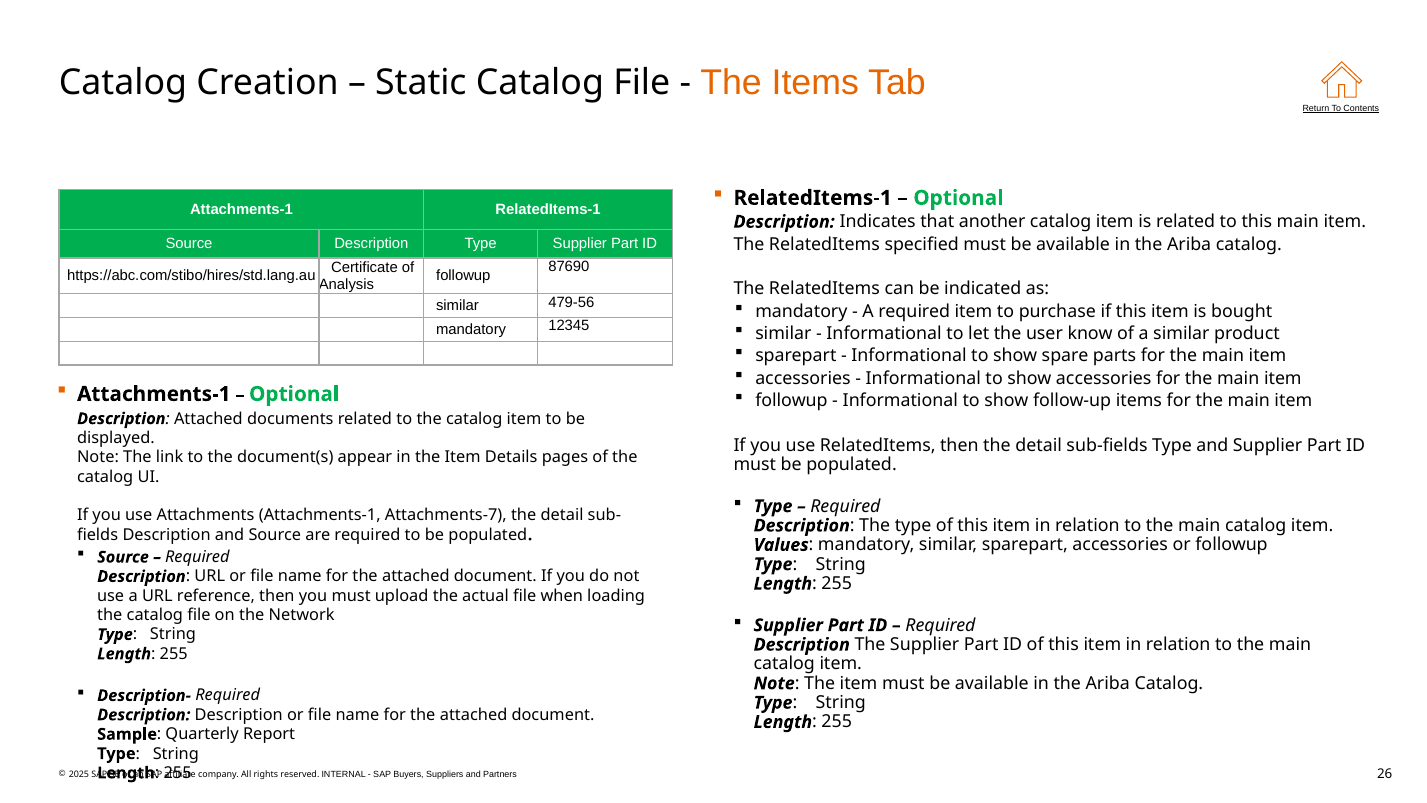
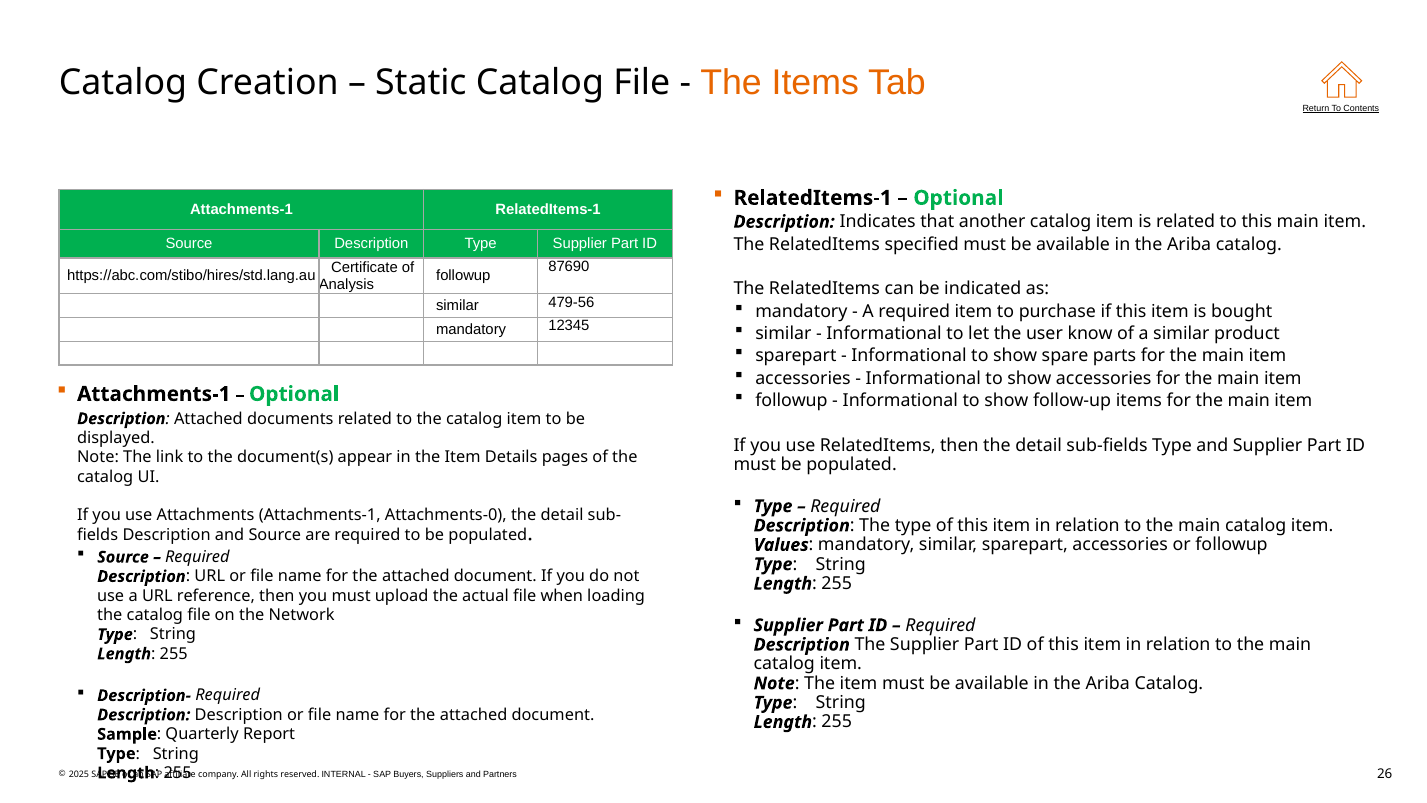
Attachments-7: Attachments-7 -> Attachments-0
